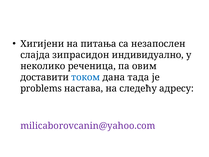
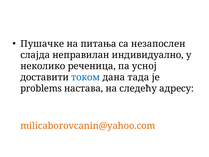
Хигијени: Хигијени -> Пушачке
зипрасидон: зипрасидон -> неправилан
овим: овим -> усној
milicaborovcanin@yahoo.com colour: purple -> orange
